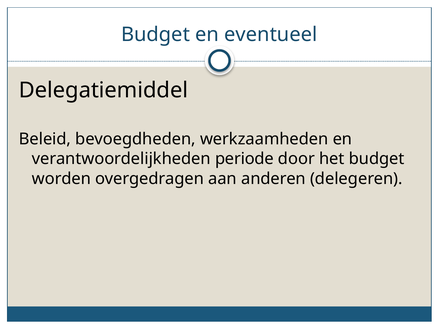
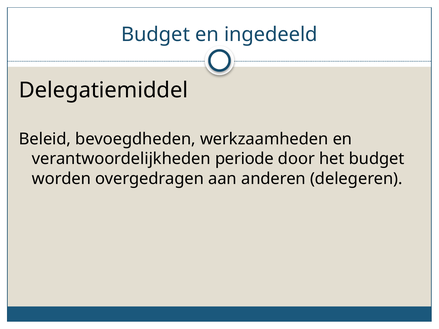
eventueel: eventueel -> ingedeeld
